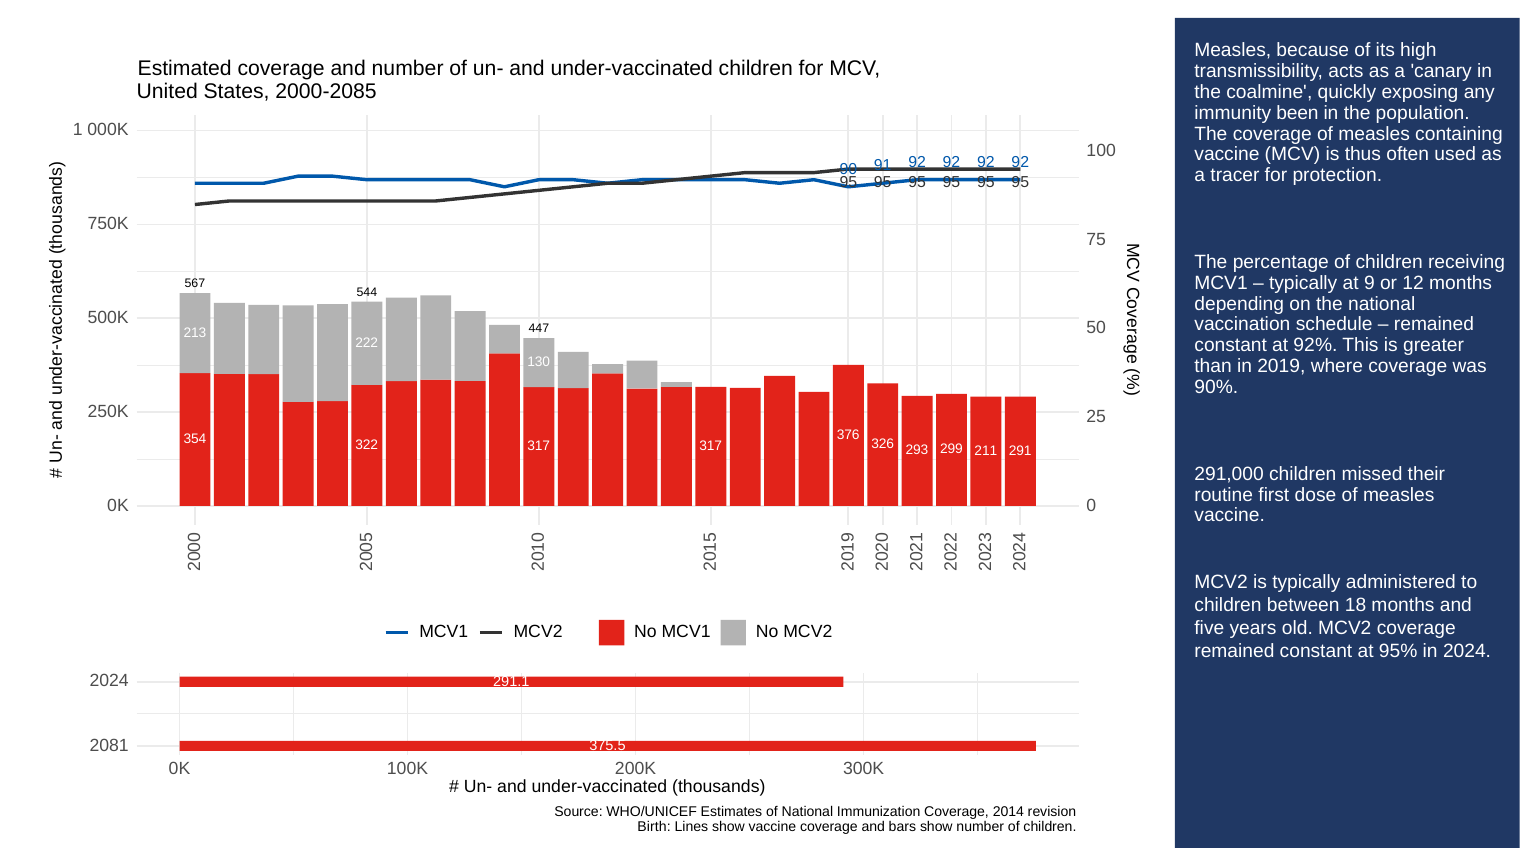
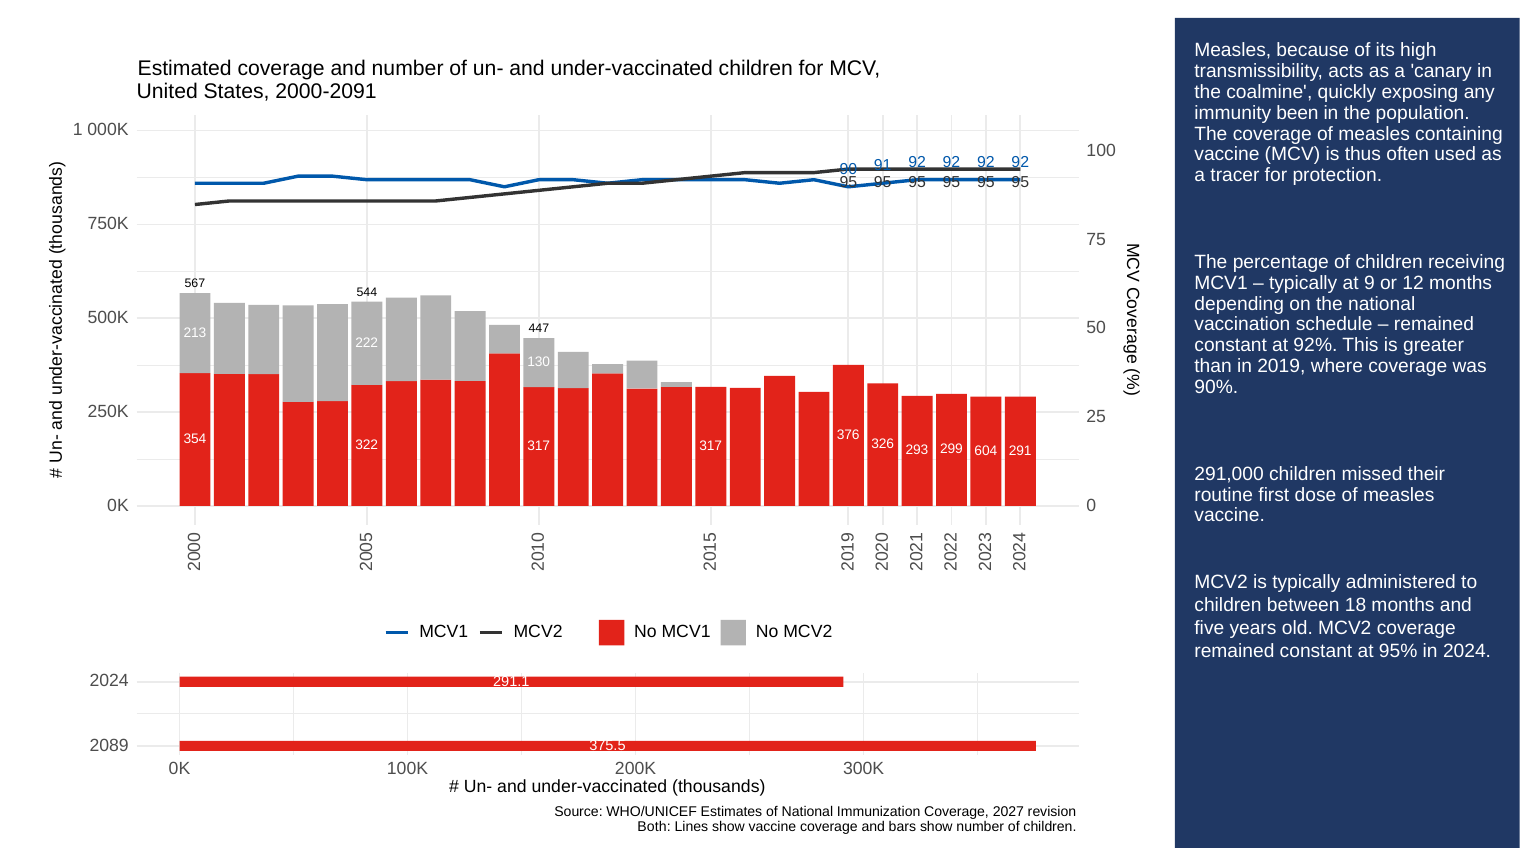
2000-2085: 2000-2085 -> 2000-2091
211: 211 -> 604
2081: 2081 -> 2089
2014: 2014 -> 2027
Birth: Birth -> Both
